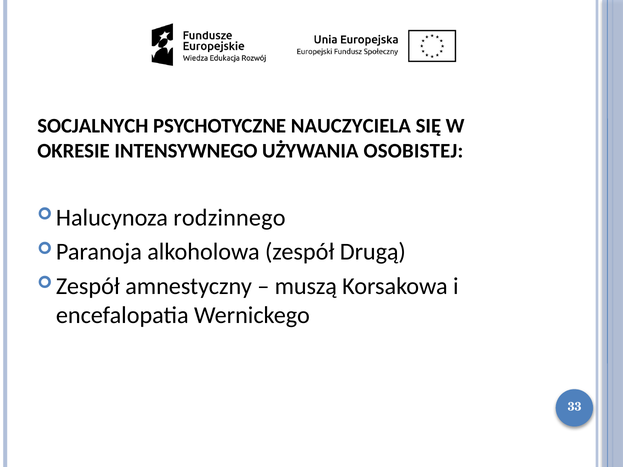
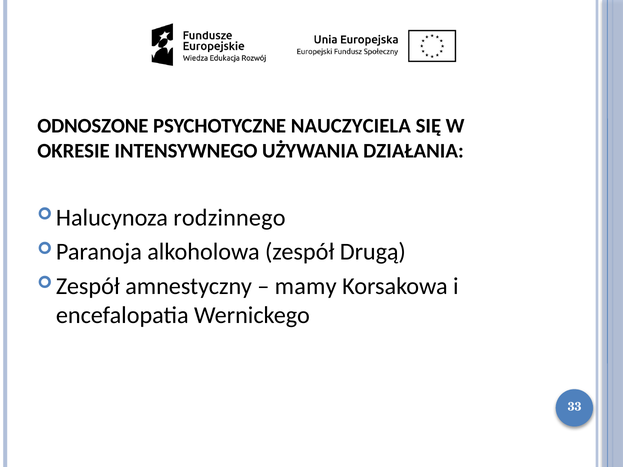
SOCJALNYCH: SOCJALNYCH -> ODNOSZONE
OSOBISTEJ: OSOBISTEJ -> DZIAŁANIA
muszą: muszą -> mamy
